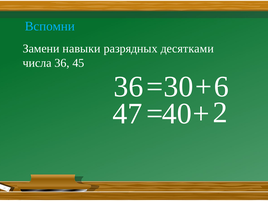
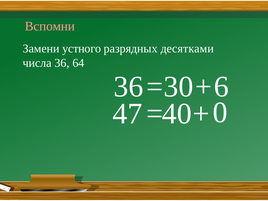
Вспомни colour: light blue -> pink
навыки: навыки -> устного
45: 45 -> 64
2: 2 -> 0
